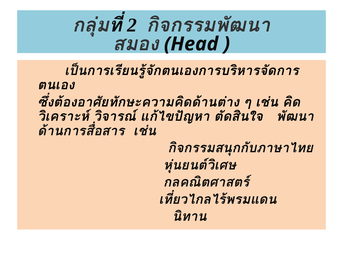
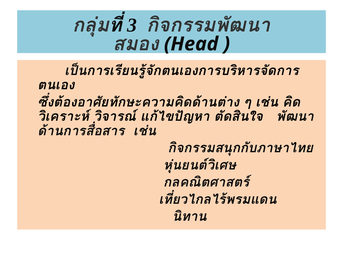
2: 2 -> 3
